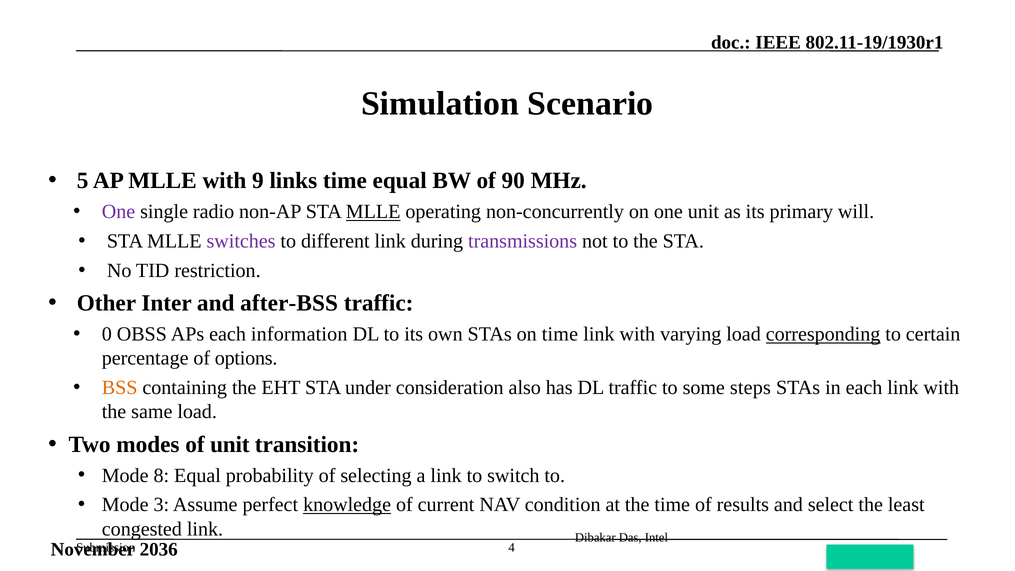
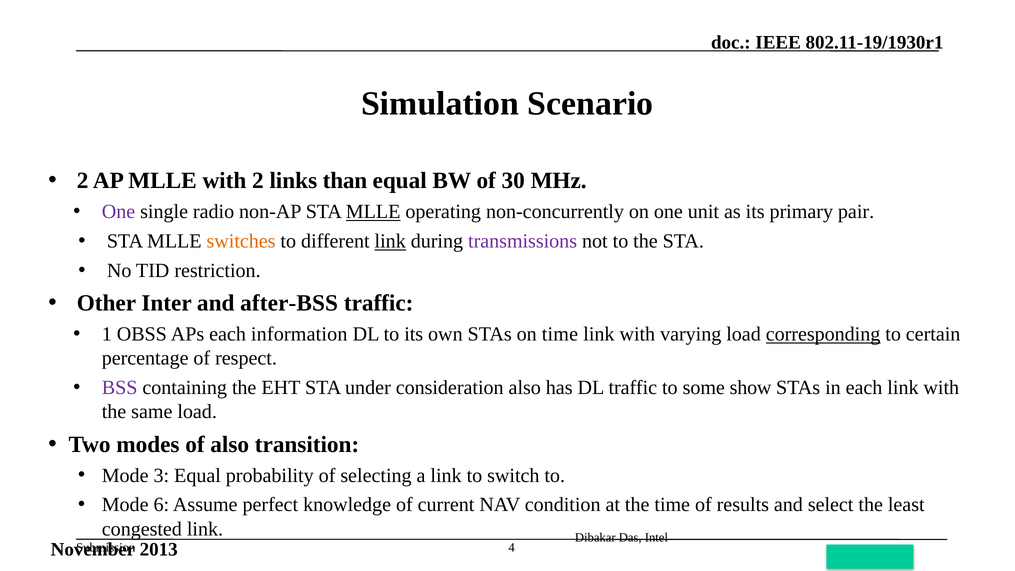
5 at (83, 181): 5 -> 2
with 9: 9 -> 2
links time: time -> than
90: 90 -> 30
will: will -> pair
switches colour: purple -> orange
link at (390, 241) underline: none -> present
0: 0 -> 1
options: options -> respect
BSS colour: orange -> purple
steps: steps -> show
of unit: unit -> also
8: 8 -> 3
3: 3 -> 6
knowledge underline: present -> none
2036: 2036 -> 2013
